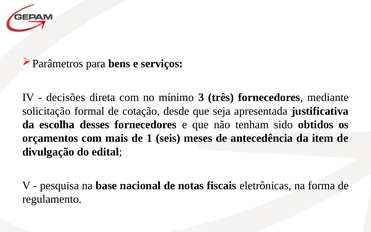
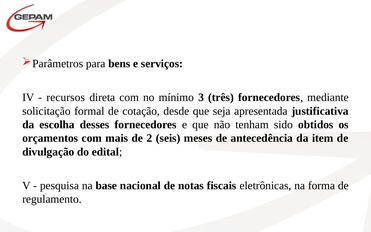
decisões: decisões -> recursos
1: 1 -> 2
